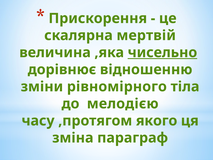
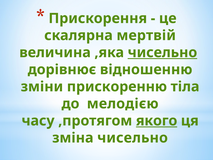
рівномірного: рівномірного -> прискоренню
якого underline: none -> present
зміна параграф: параграф -> чисельно
